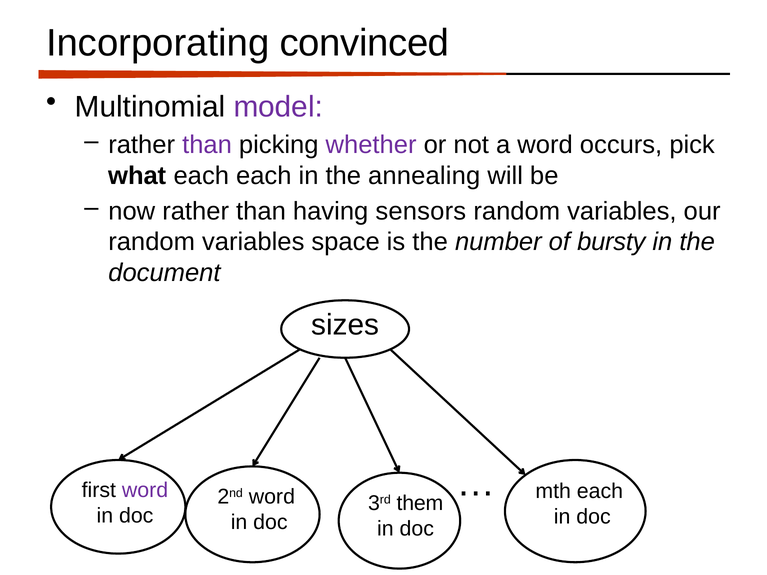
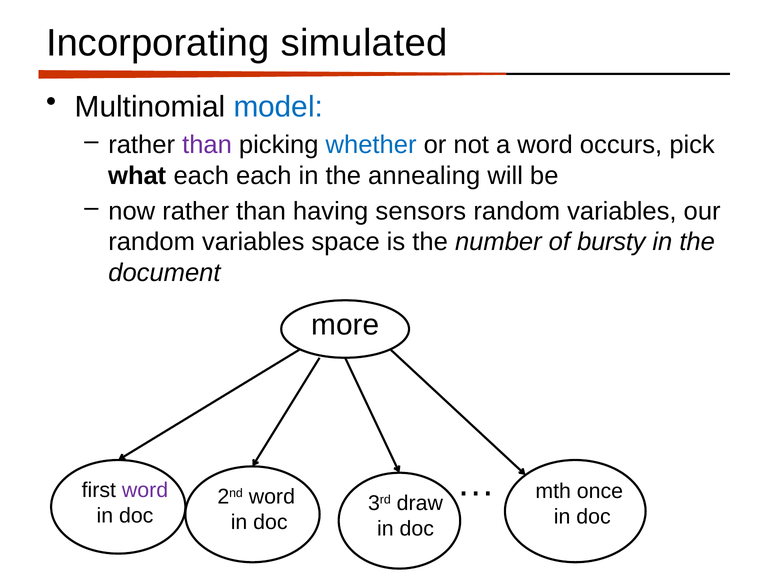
convinced: convinced -> simulated
model colour: purple -> blue
whether colour: purple -> blue
sizes: sizes -> more
mth each: each -> once
them: them -> draw
